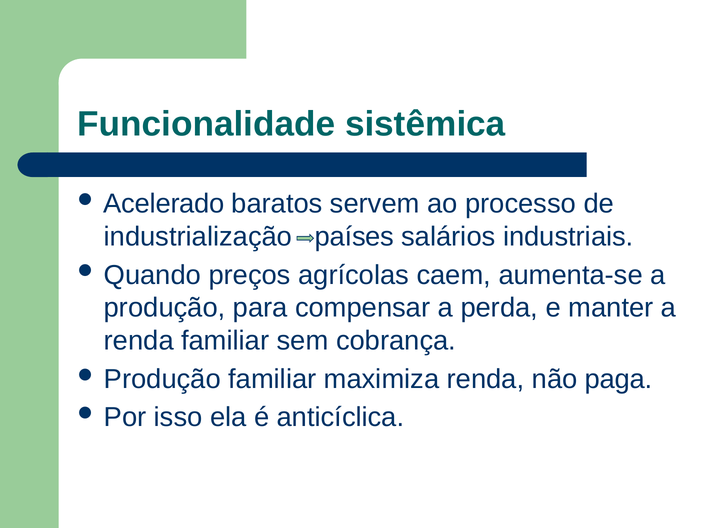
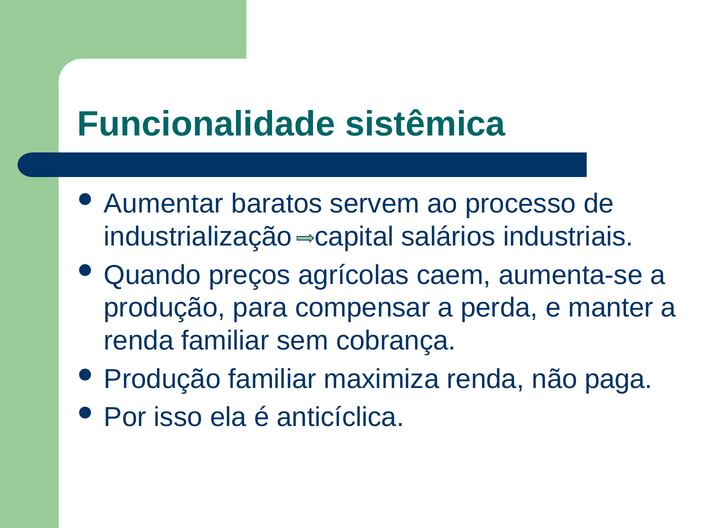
Acelerado: Acelerado -> Aumentar
países: países -> capital
